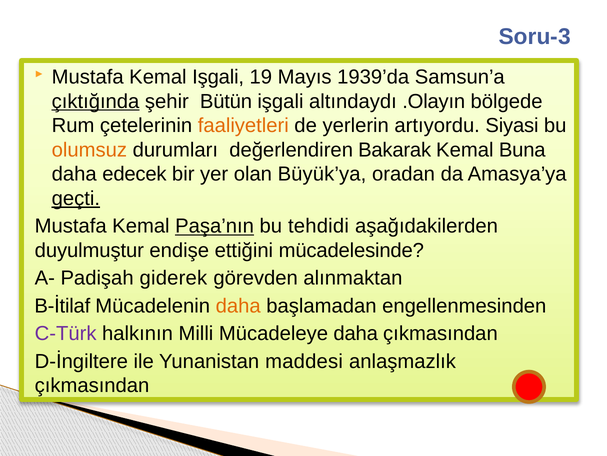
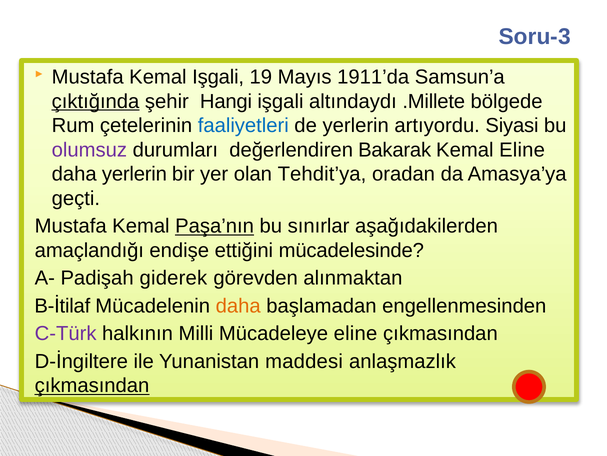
1939’da: 1939’da -> 1911’da
Bütün: Bütün -> Hangi
.Olayın: .Olayın -> .Millete
faaliyetleri colour: orange -> blue
olumsuz colour: orange -> purple
Kemal Buna: Buna -> Eline
daha edecek: edecek -> yerlerin
Büyük’ya: Büyük’ya -> Tehdit’ya
geçti underline: present -> none
tehdidi: tehdidi -> sınırlar
duyulmuştur: duyulmuştur -> amaçlandığı
Mücadeleye daha: daha -> eline
çıkmasından at (92, 385) underline: none -> present
